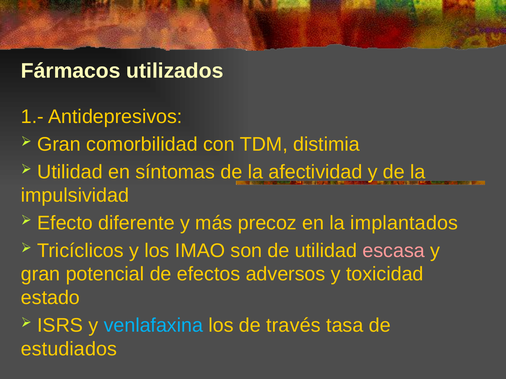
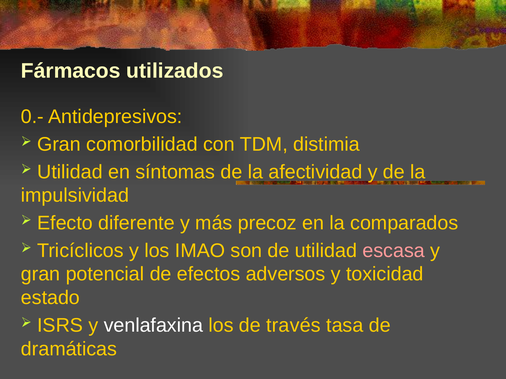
1.-: 1.- -> 0.-
implantados: implantados -> comparados
venlafaxina colour: light blue -> white
estudiados: estudiados -> dramáticas
